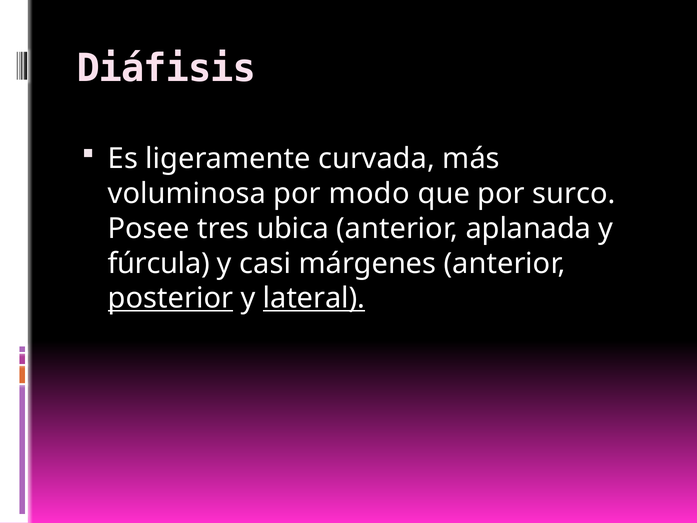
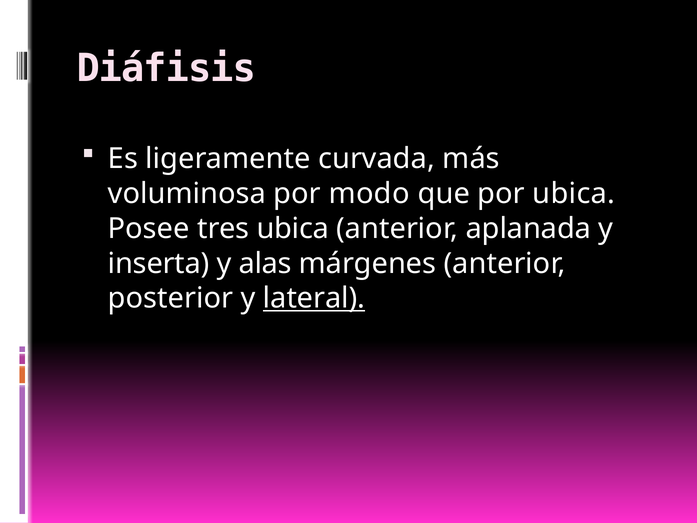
por surco: surco -> ubica
fúrcula: fúrcula -> inserta
casi: casi -> alas
posterior underline: present -> none
